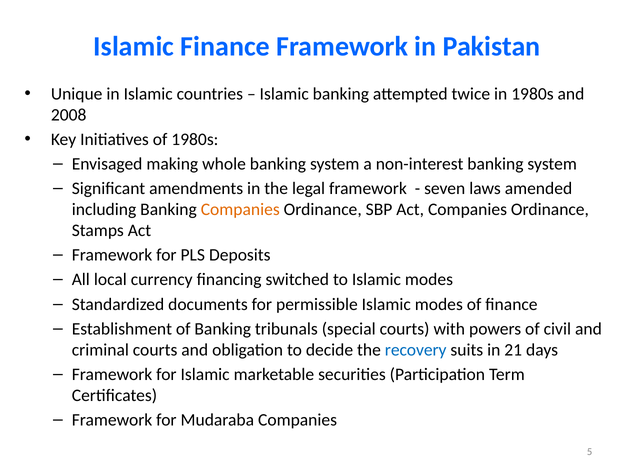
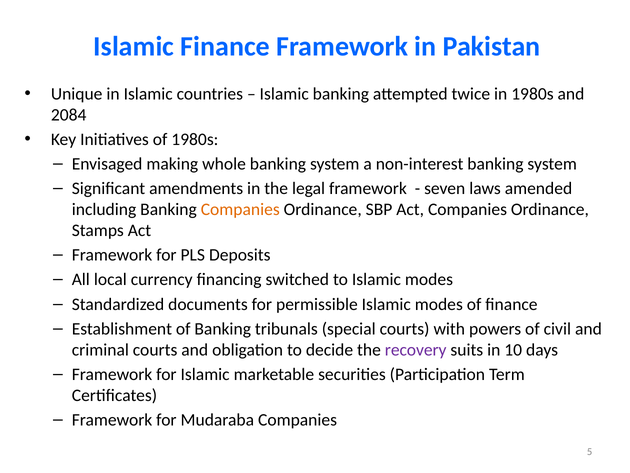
2008: 2008 -> 2084
recovery colour: blue -> purple
21: 21 -> 10
